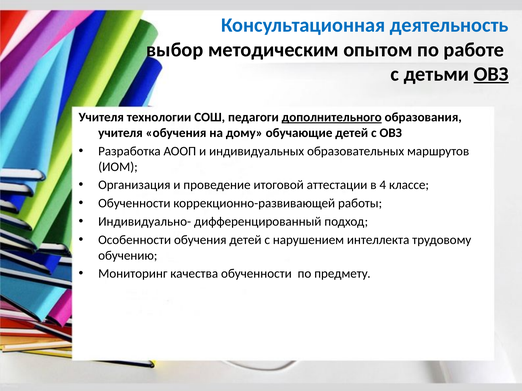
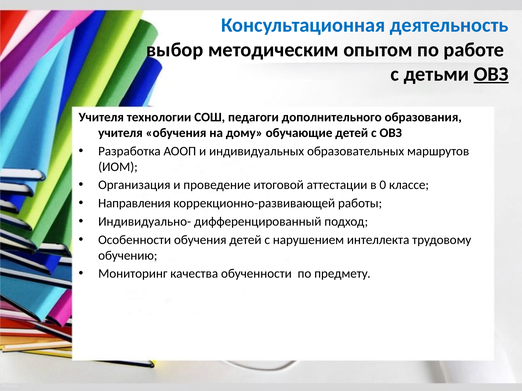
дополнительного underline: present -> none
4: 4 -> 0
Обученности at (134, 204): Обученности -> Направления
